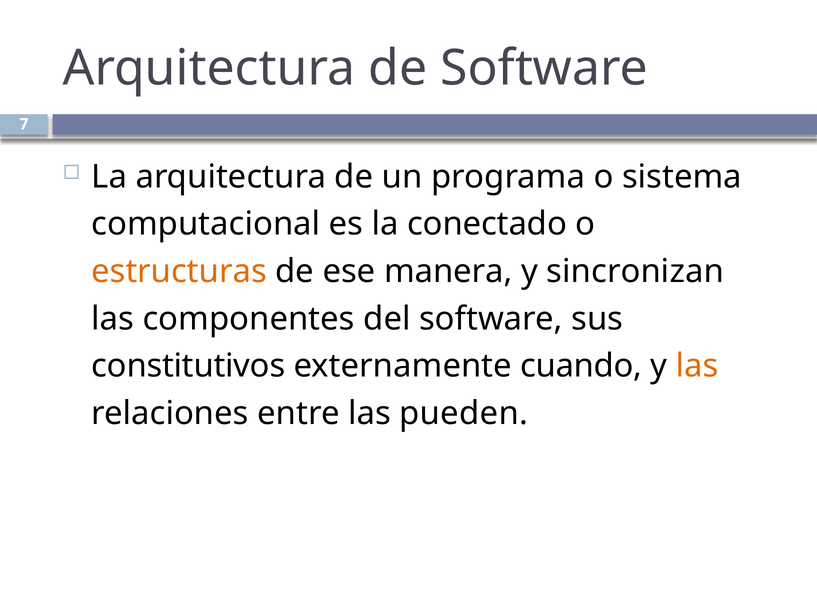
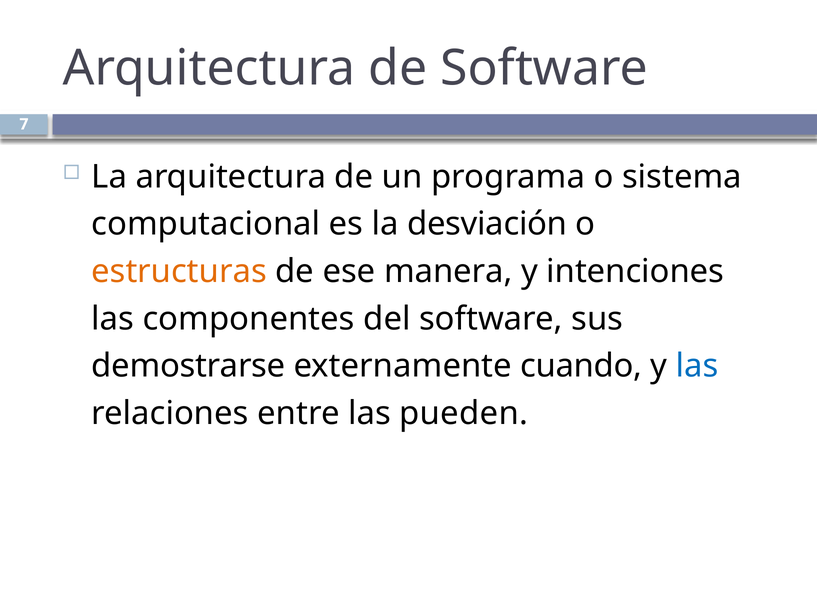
conectado: conectado -> desviación
sincronizan: sincronizan -> intenciones
constitutivos: constitutivos -> demostrarse
las at (697, 366) colour: orange -> blue
